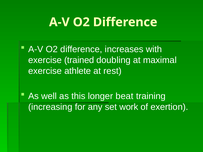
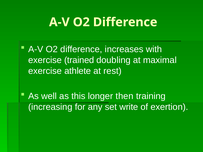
beat: beat -> then
work: work -> write
